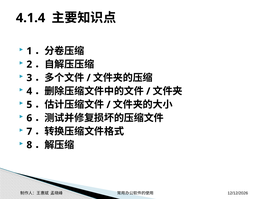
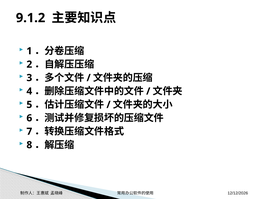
4.1.4: 4.1.4 -> 9.1.2
